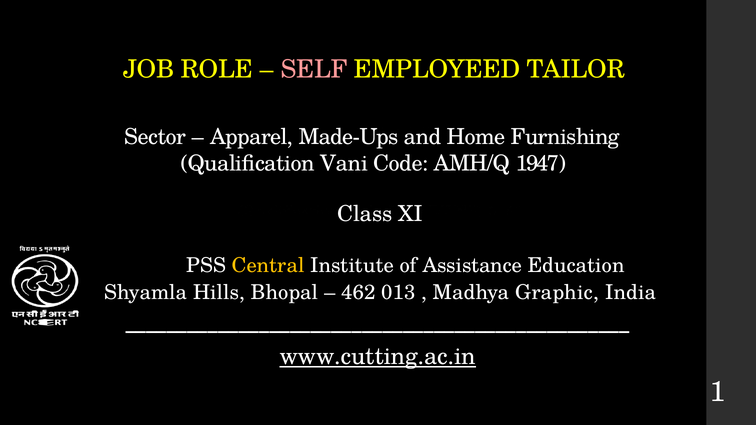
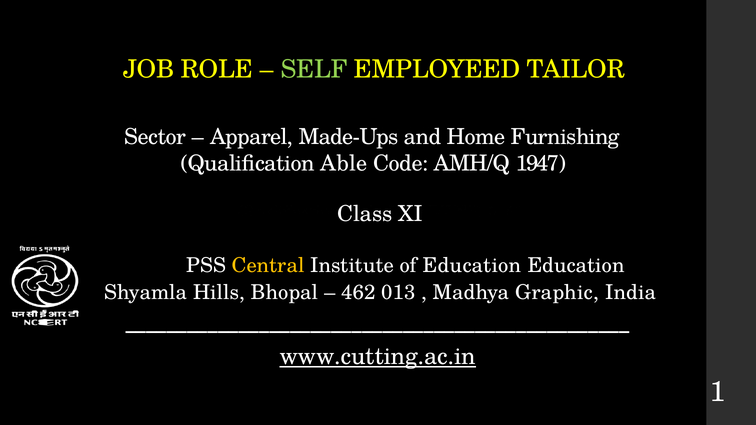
SELF colour: pink -> light green
Vani: Vani -> Able
of Assistance: Assistance -> Education
